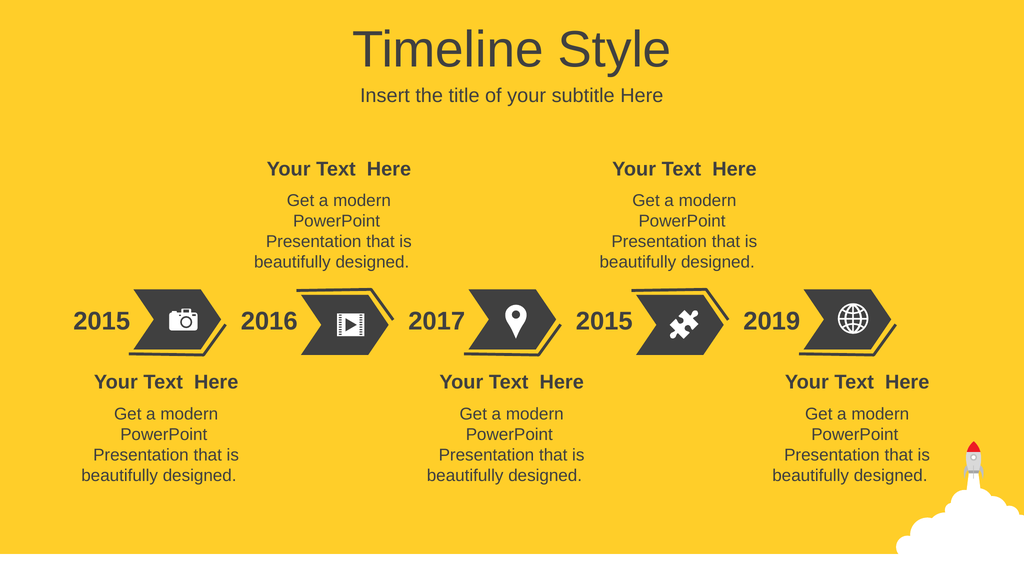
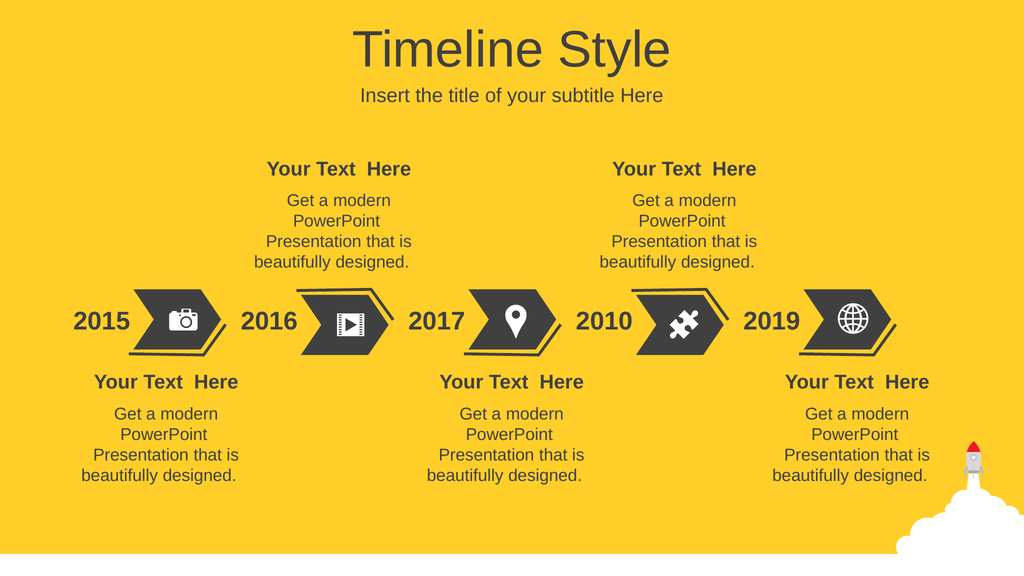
2016 2015: 2015 -> 2010
